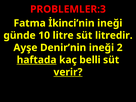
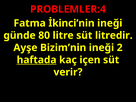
PROBLEMLER:3: PROBLEMLER:3 -> PROBLEMLER:4
10: 10 -> 80
Denir’nin: Denir’nin -> Bizim’nin
belli: belli -> içen
verir underline: present -> none
